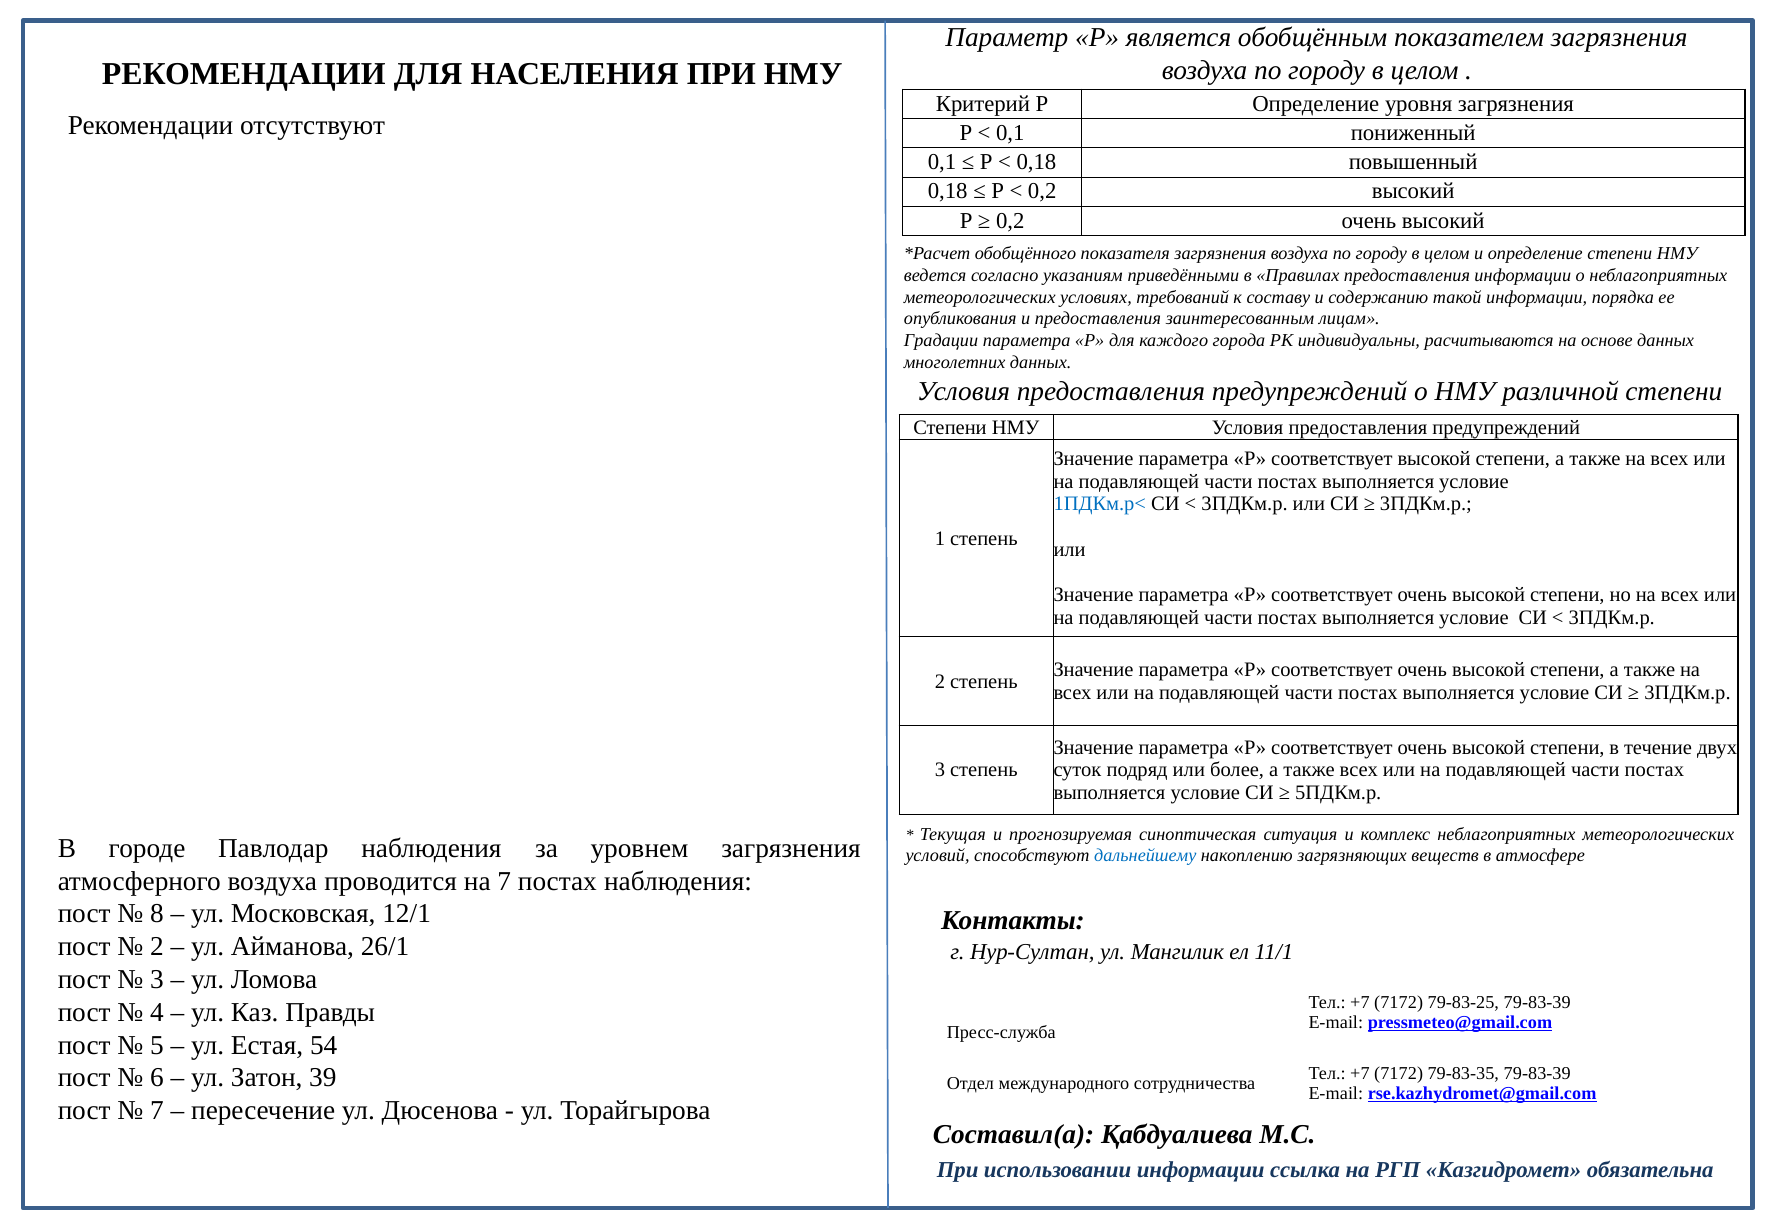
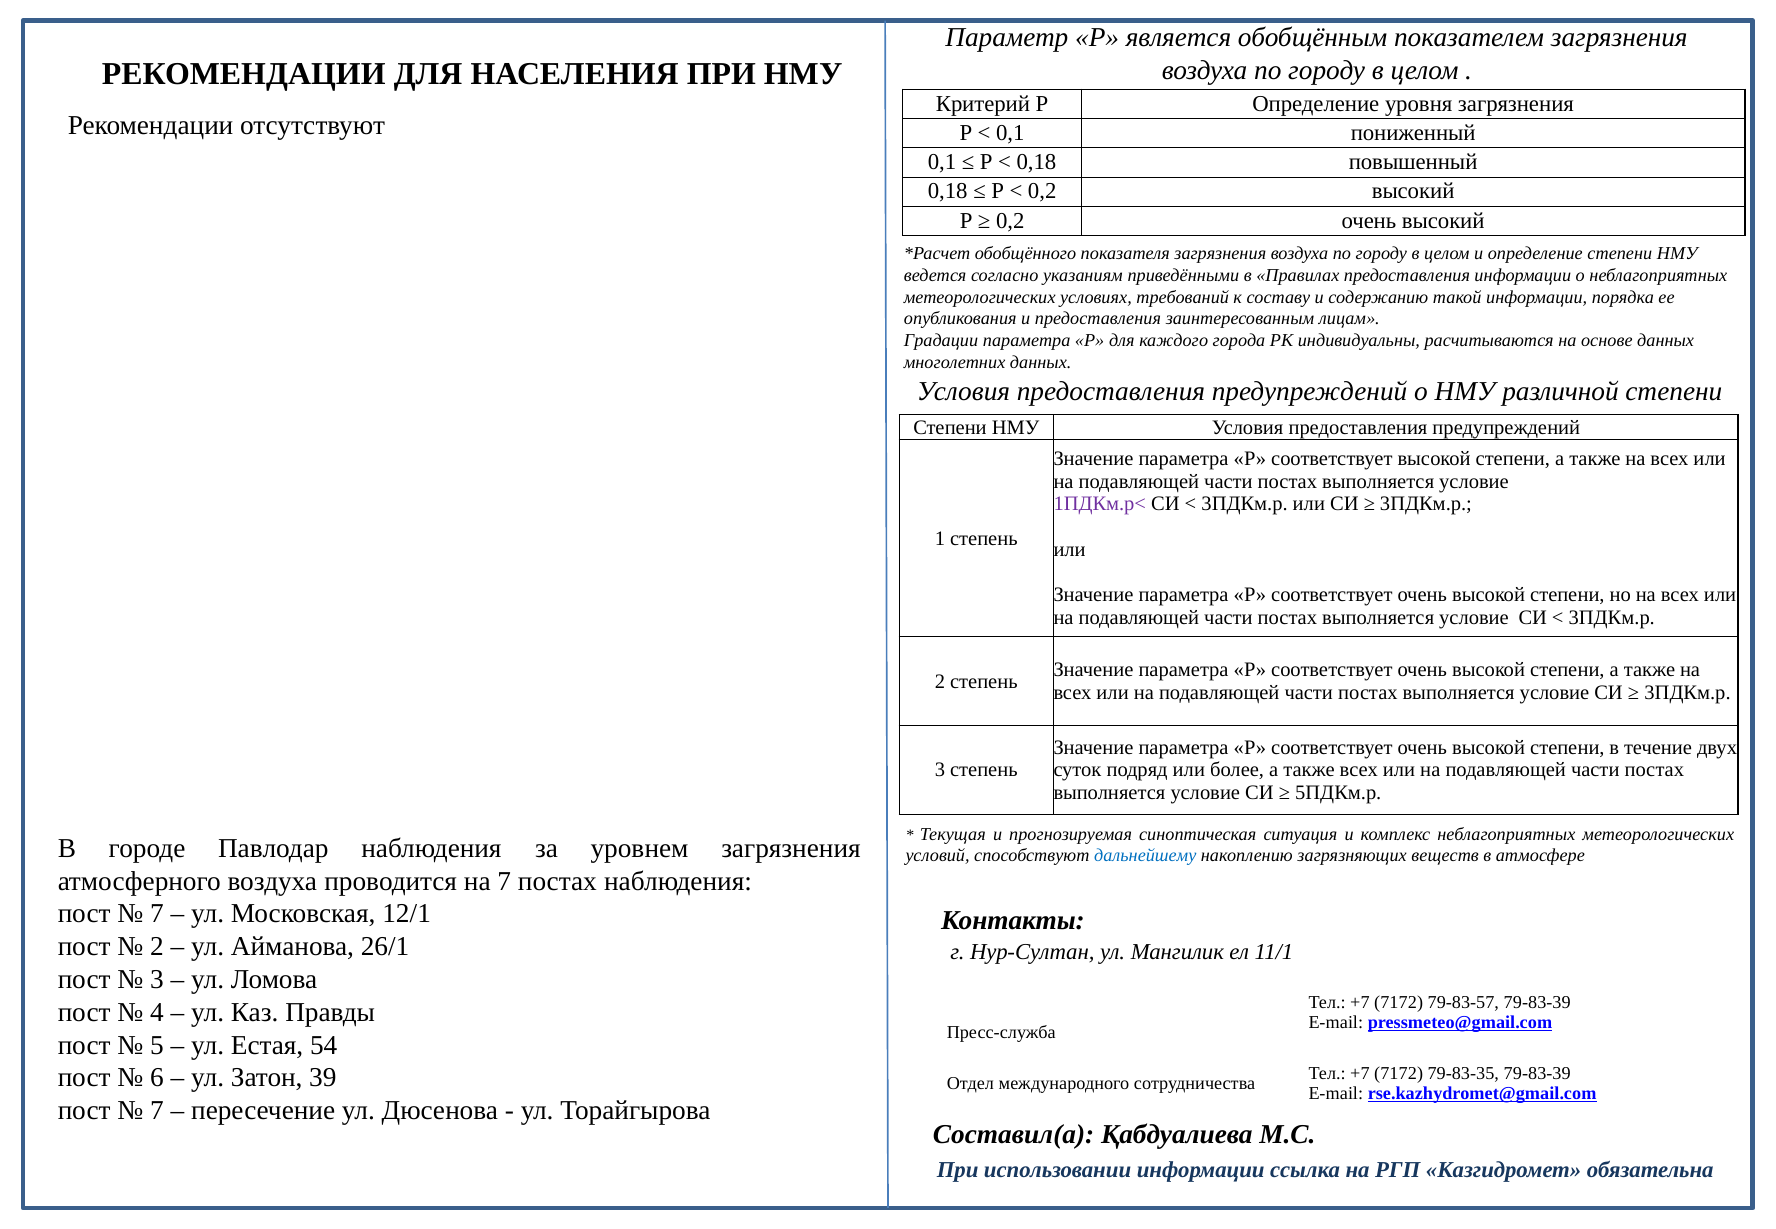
1ПДКм.р< colour: blue -> purple
8 at (157, 914): 8 -> 7
79-83-25: 79-83-25 -> 79-83-57
